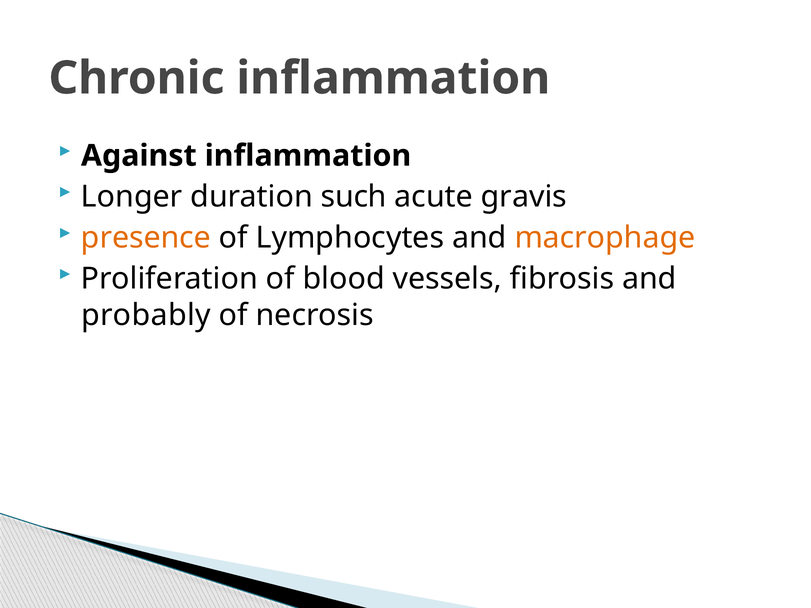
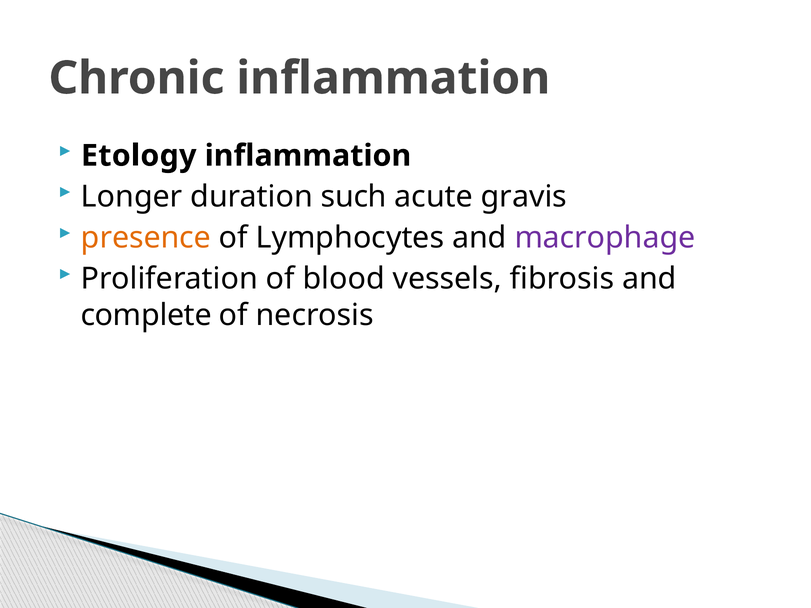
Against: Against -> Etology
macrophage colour: orange -> purple
probably: probably -> complete
